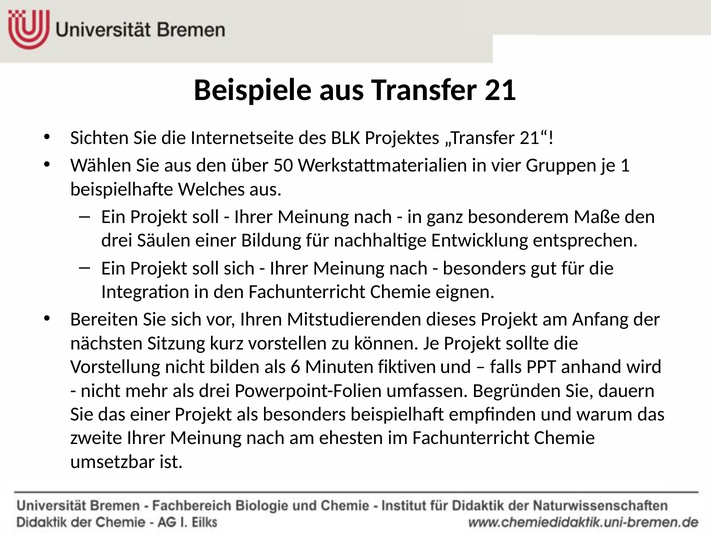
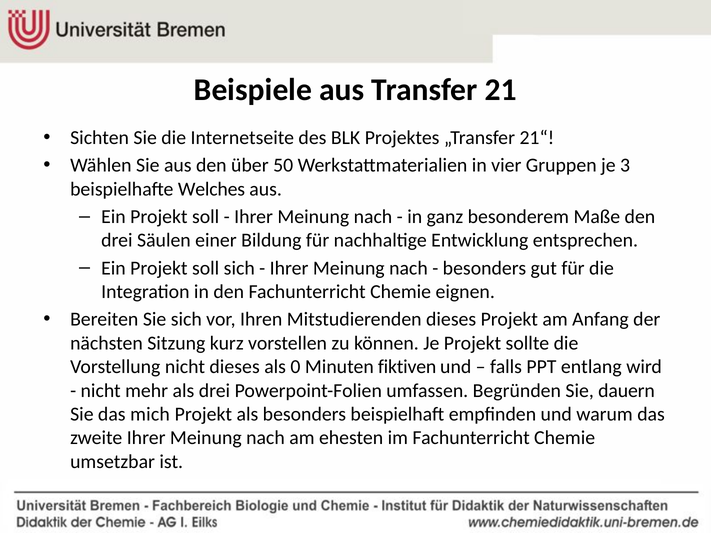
1: 1 -> 3
nicht bilden: bilden -> dieses
6: 6 -> 0
anhand: anhand -> entlang
das einer: einer -> mich
